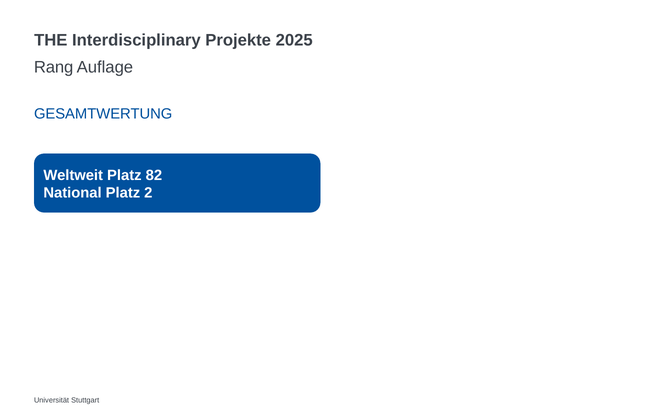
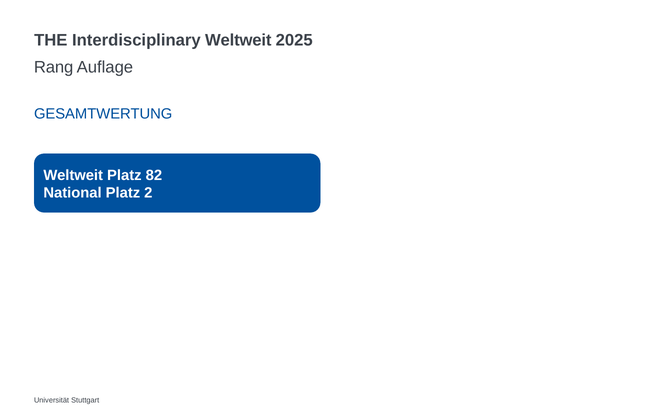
Interdisciplinary Projekte: Projekte -> Weltweit
